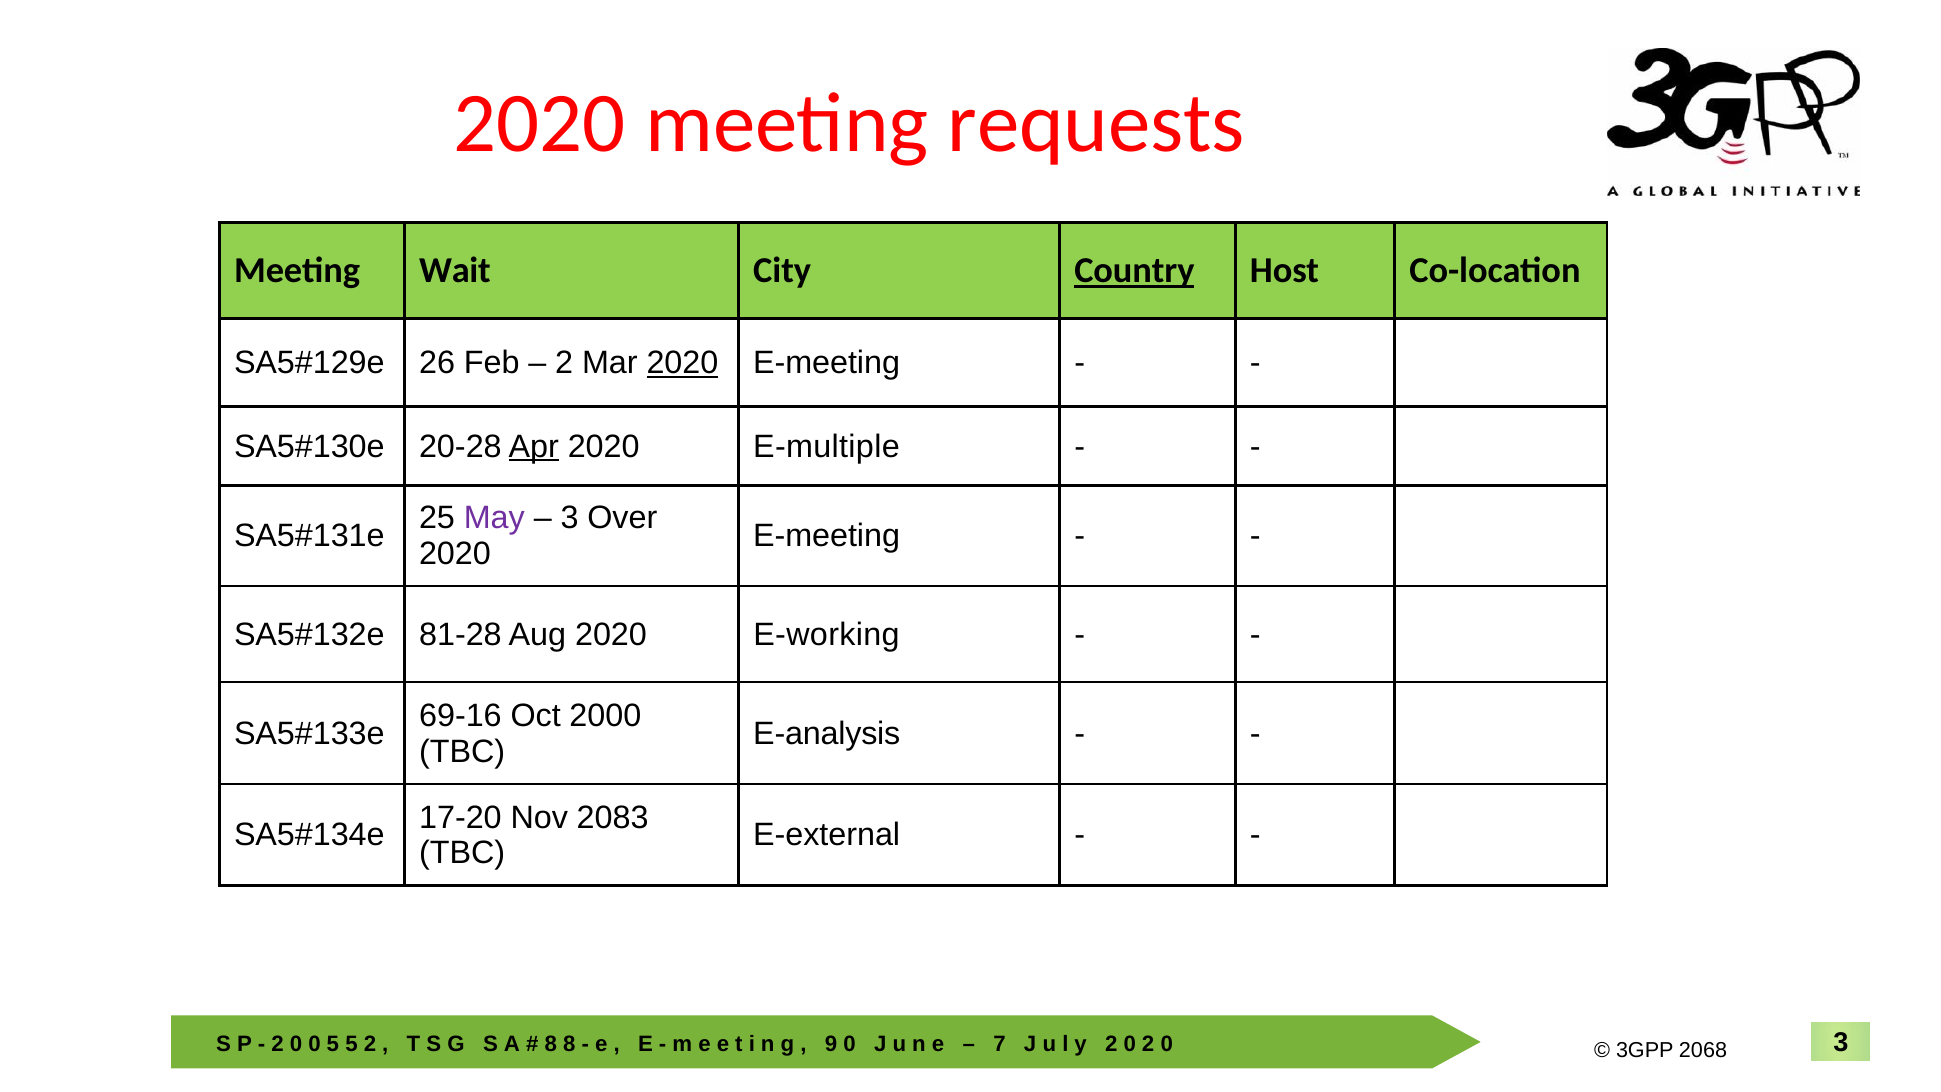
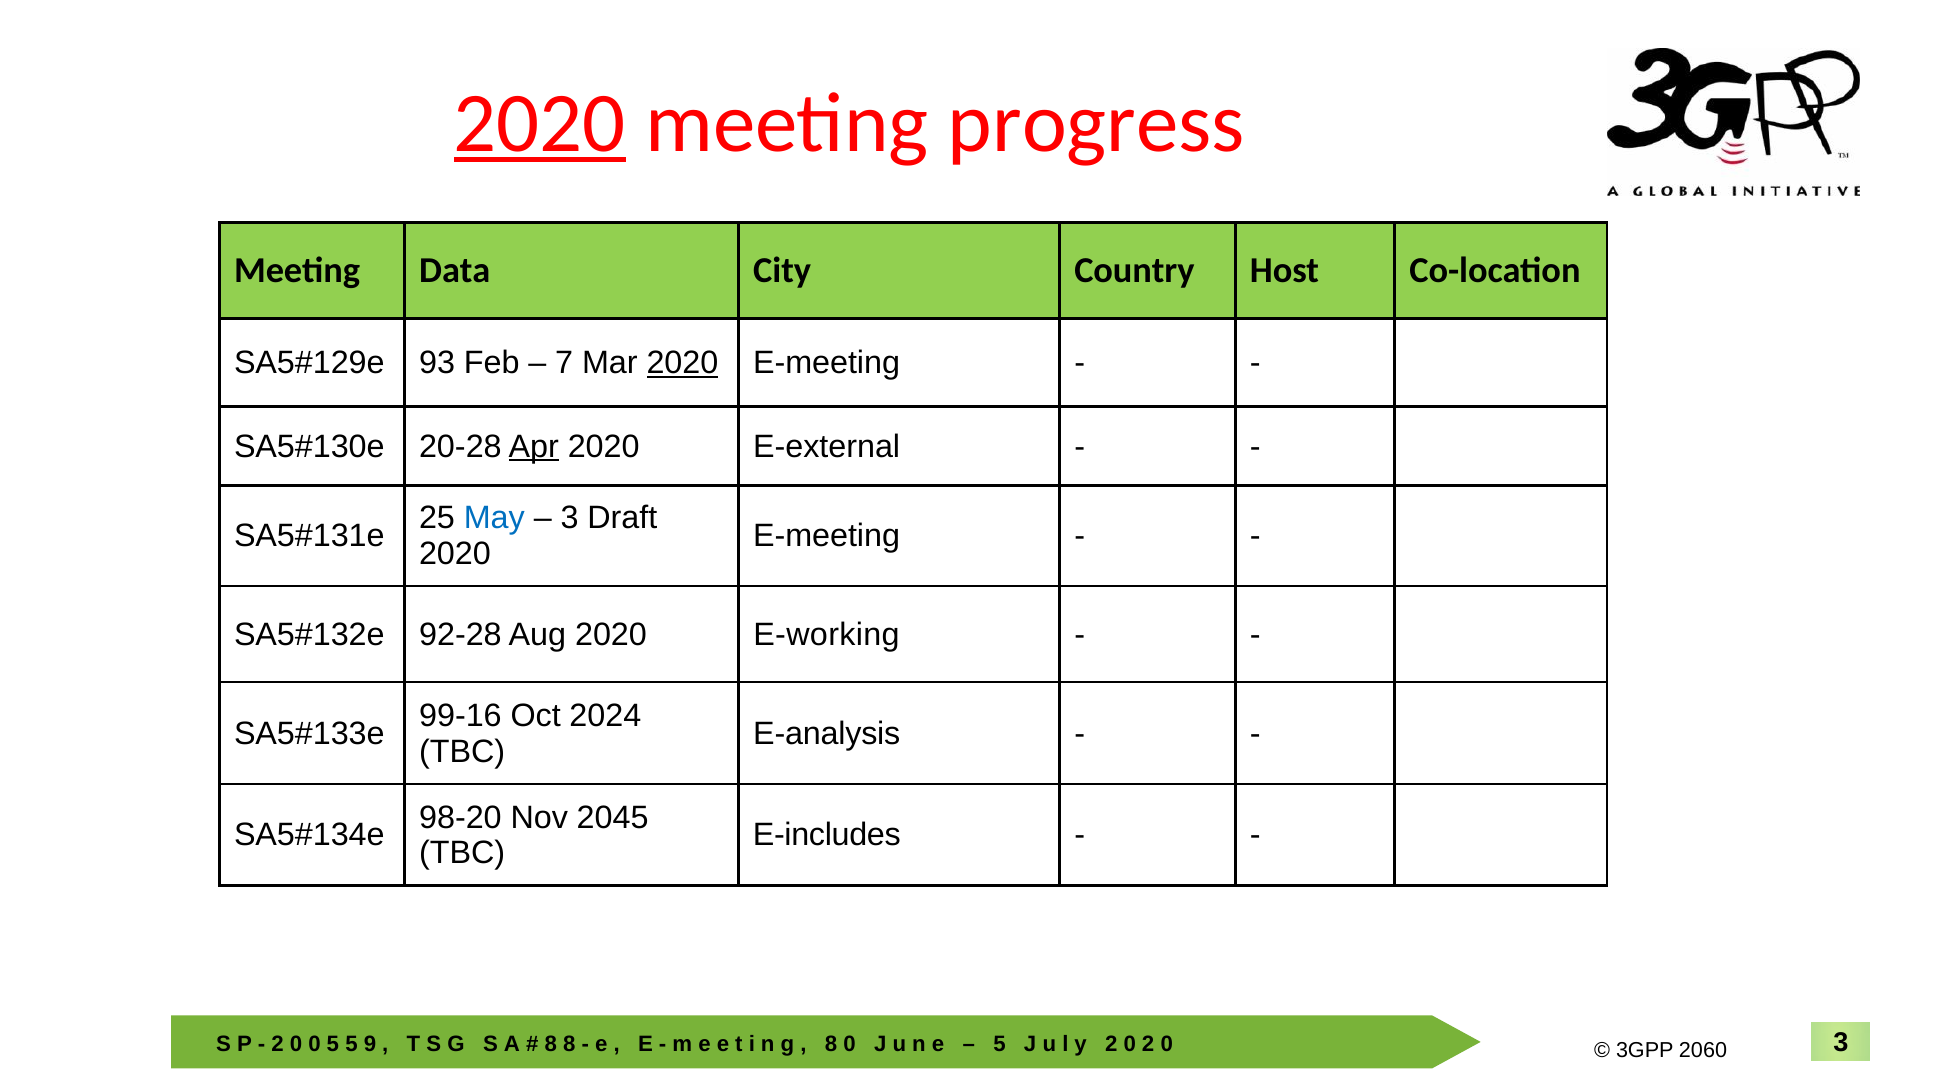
2020 at (540, 123) underline: none -> present
requests: requests -> progress
Wait: Wait -> Data
Country underline: present -> none
26: 26 -> 93
2 at (564, 363): 2 -> 7
E-multiple: E-multiple -> E-external
May colour: purple -> blue
Over: Over -> Draft
81-28: 81-28 -> 92-28
69-16: 69-16 -> 99-16
2000: 2000 -> 2024
17-20: 17-20 -> 98-20
2083: 2083 -> 2045
E-external: E-external -> E-includes
2 at (370, 1044): 2 -> 9
9 at (831, 1044): 9 -> 8
7 at (1000, 1044): 7 -> 5
2068: 2068 -> 2060
